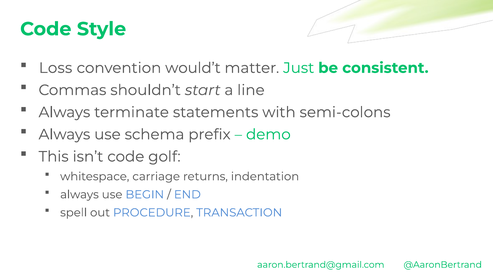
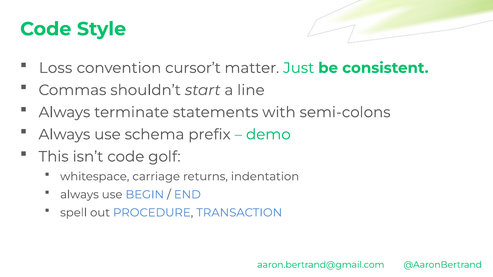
would’t: would’t -> cursor’t
